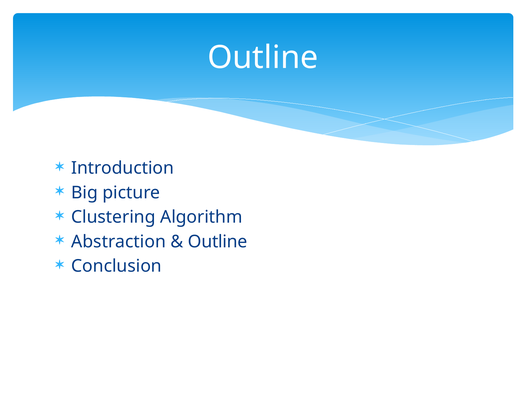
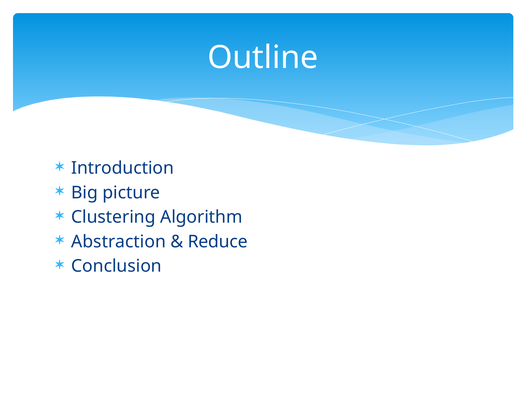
Outline at (218, 242): Outline -> Reduce
